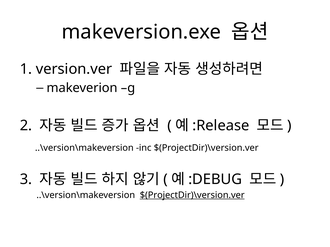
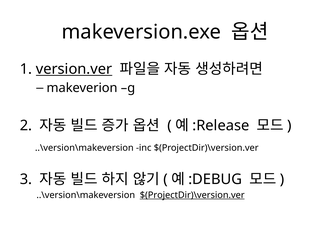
version.ver underline: none -> present
